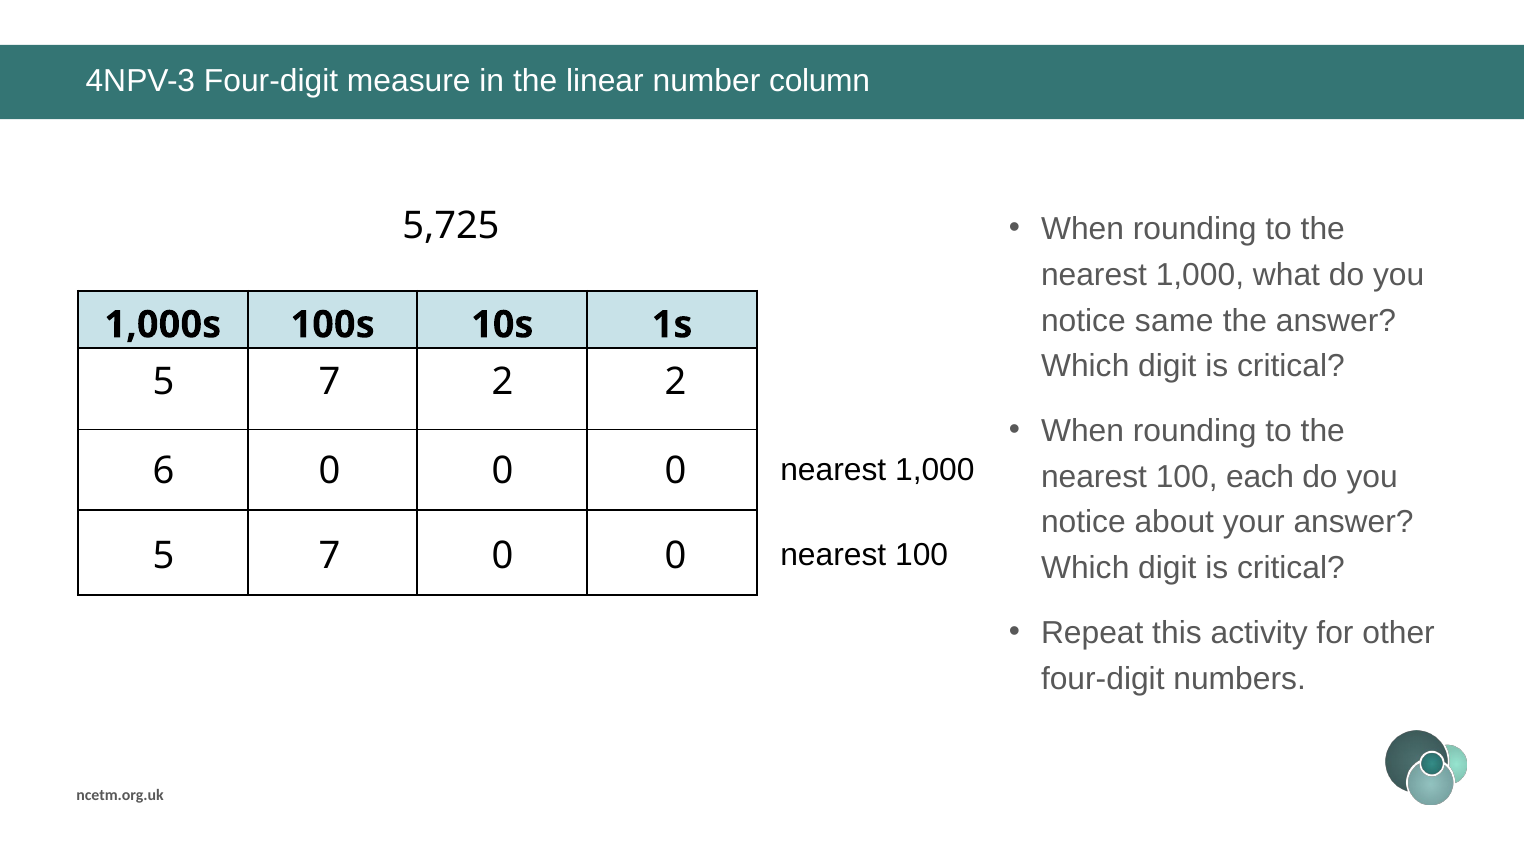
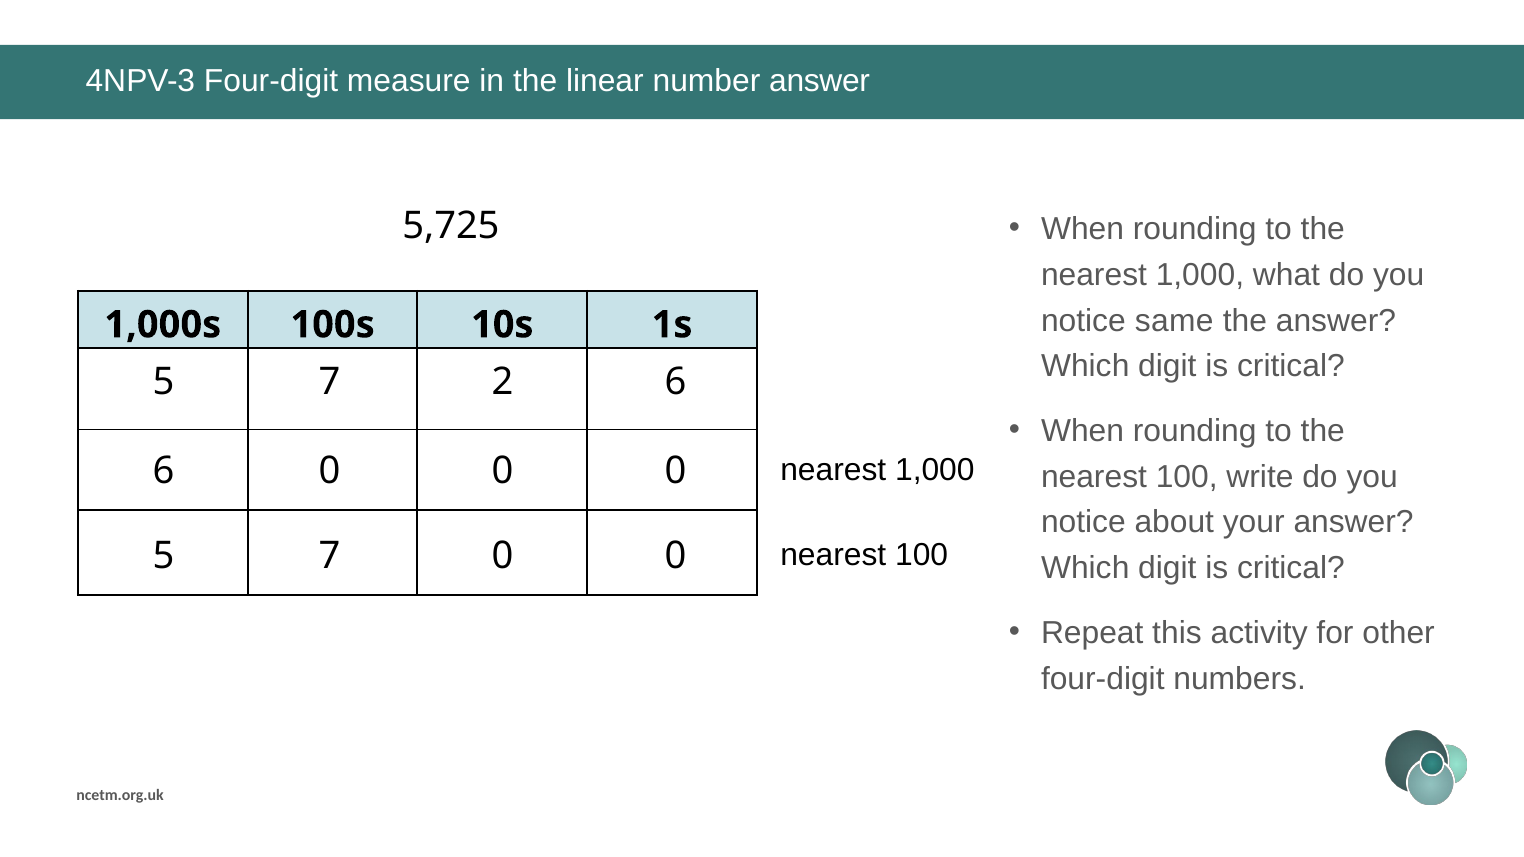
number column: column -> answer
2 2: 2 -> 6
each: each -> write
